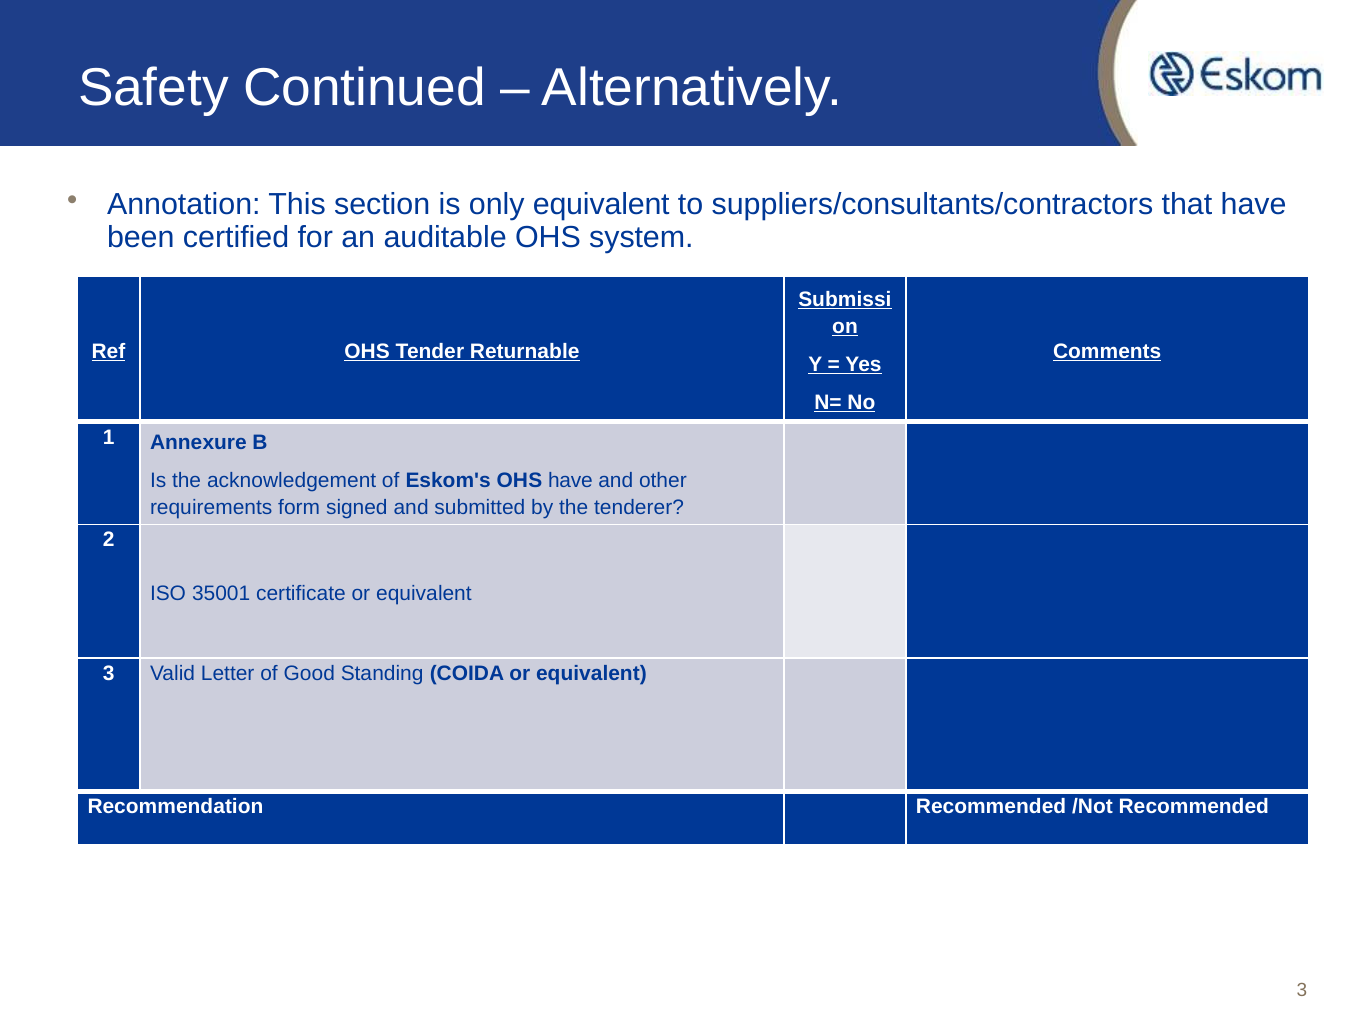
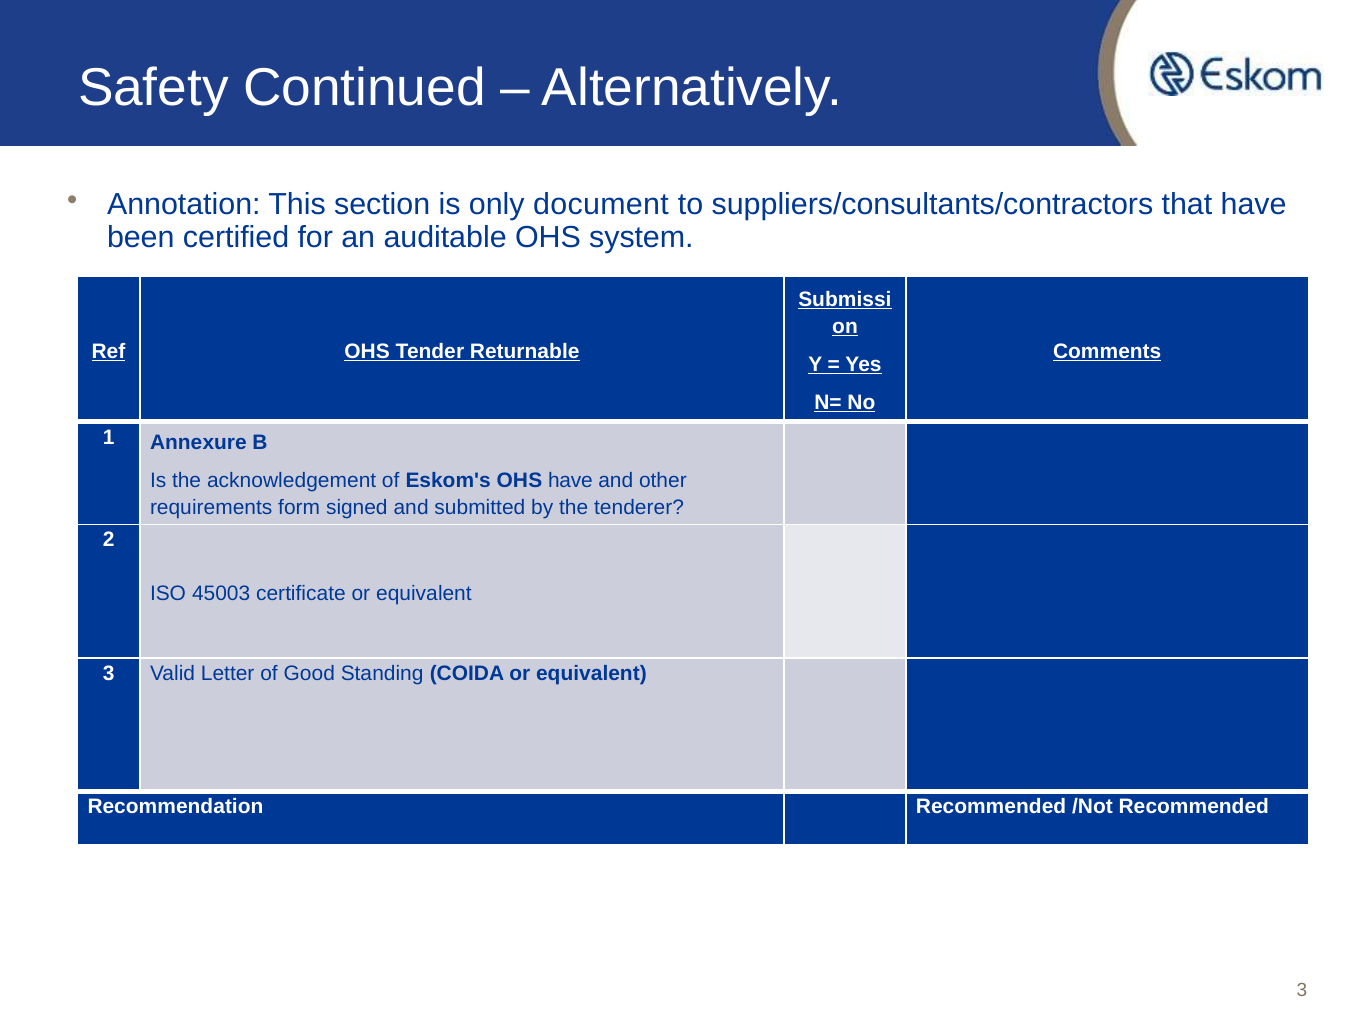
only equivalent: equivalent -> document
35001: 35001 -> 45003
